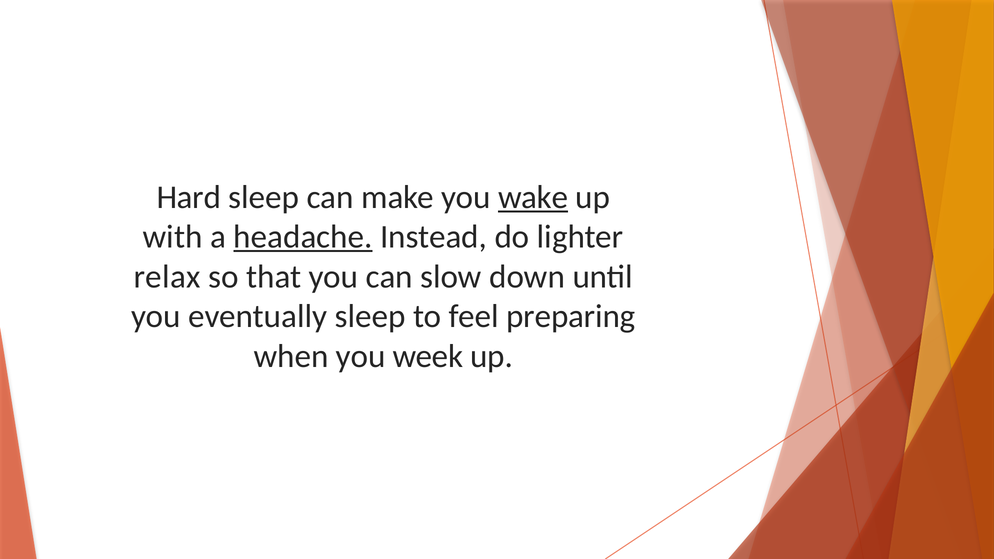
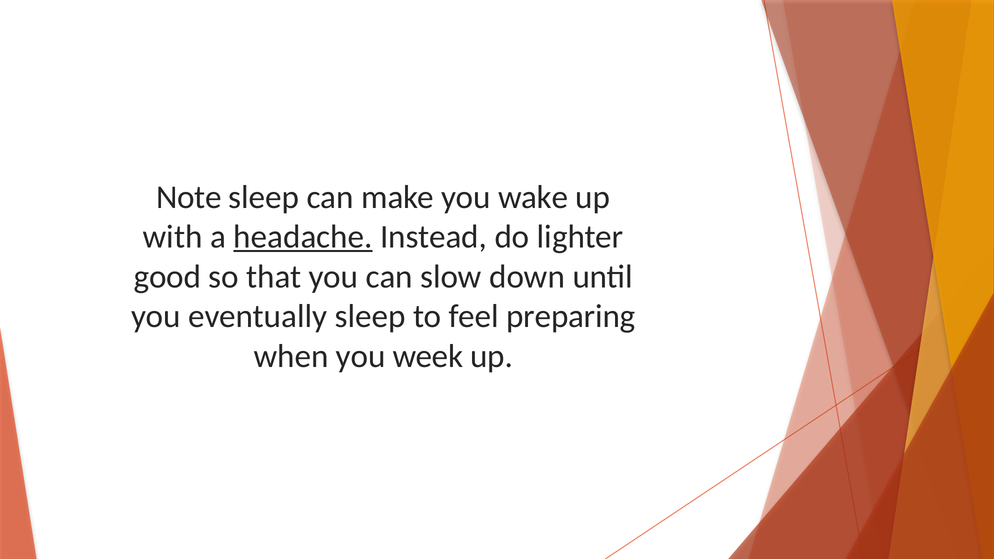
Hard: Hard -> Note
wake underline: present -> none
relax: relax -> good
